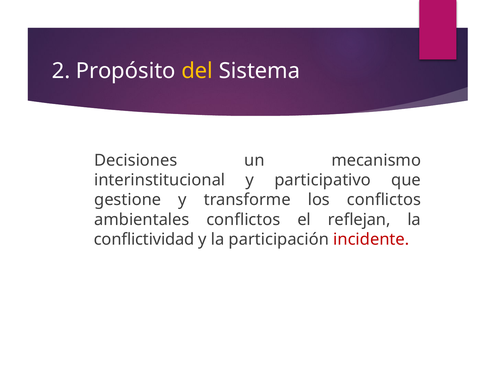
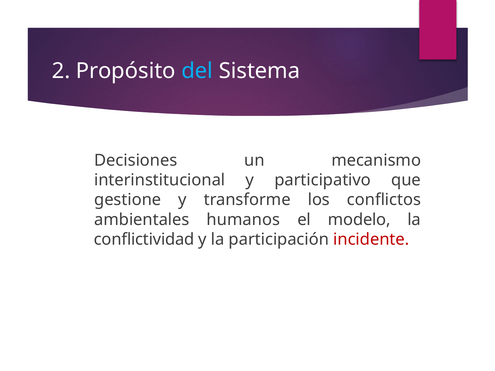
del colour: yellow -> light blue
ambientales conflictos: conflictos -> humanos
reflejan: reflejan -> modelo
